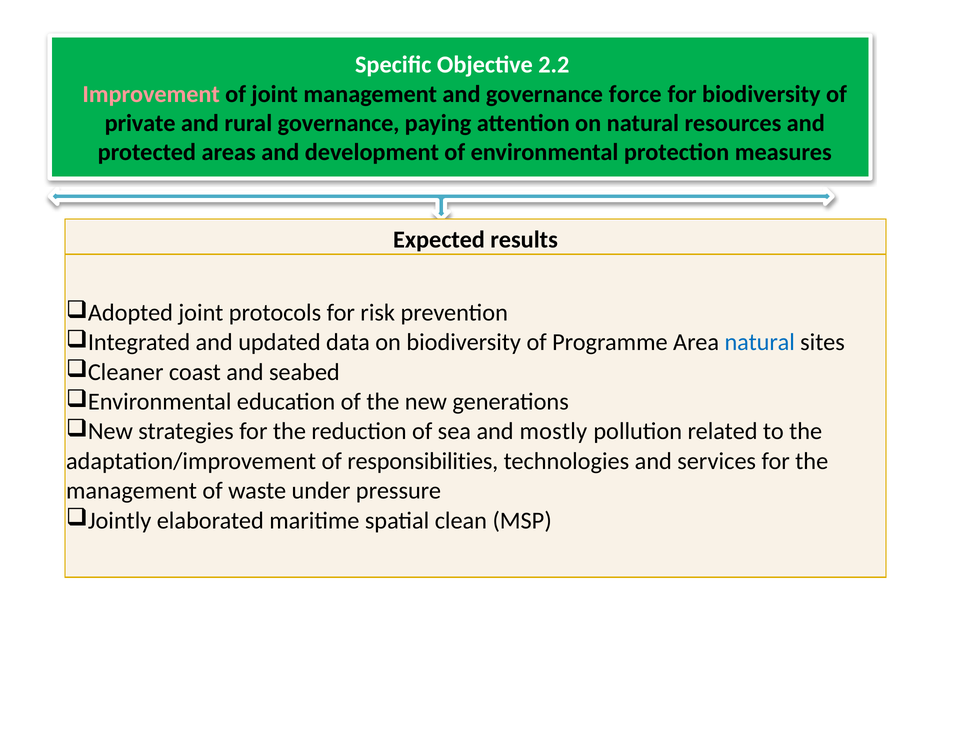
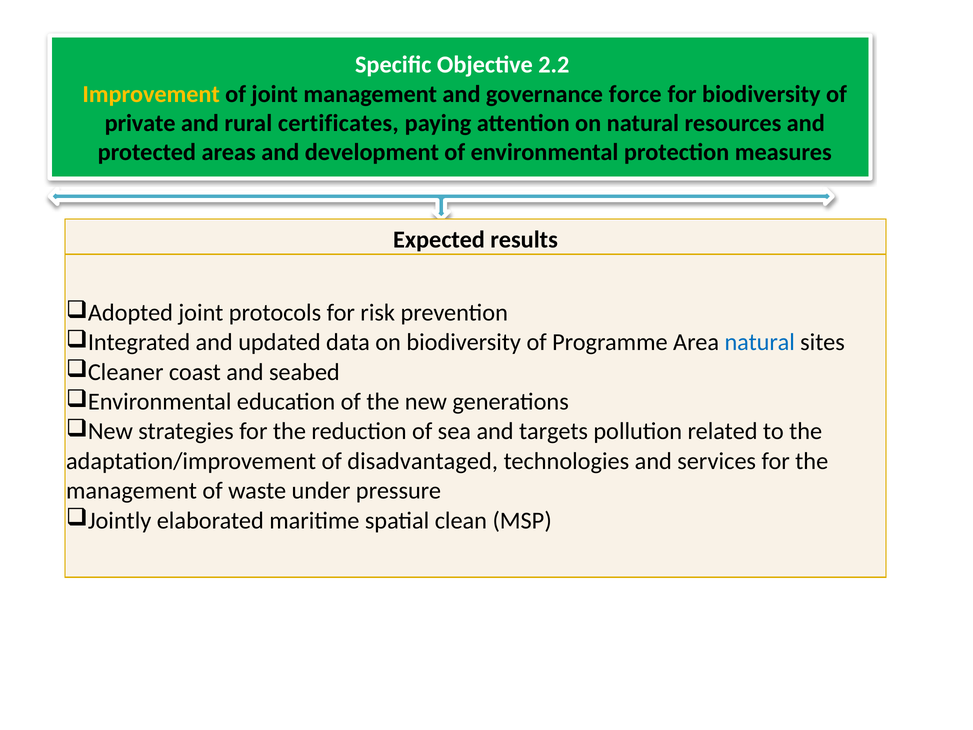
Improvement colour: pink -> yellow
rural governance: governance -> certificates
mostly: mostly -> targets
responsibilities: responsibilities -> disadvantaged
